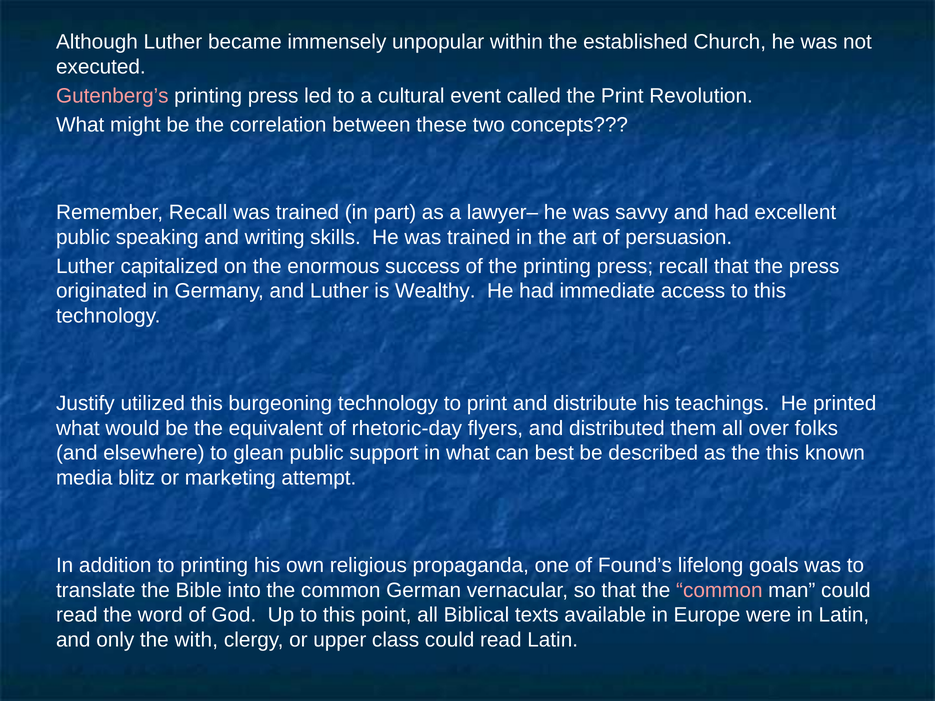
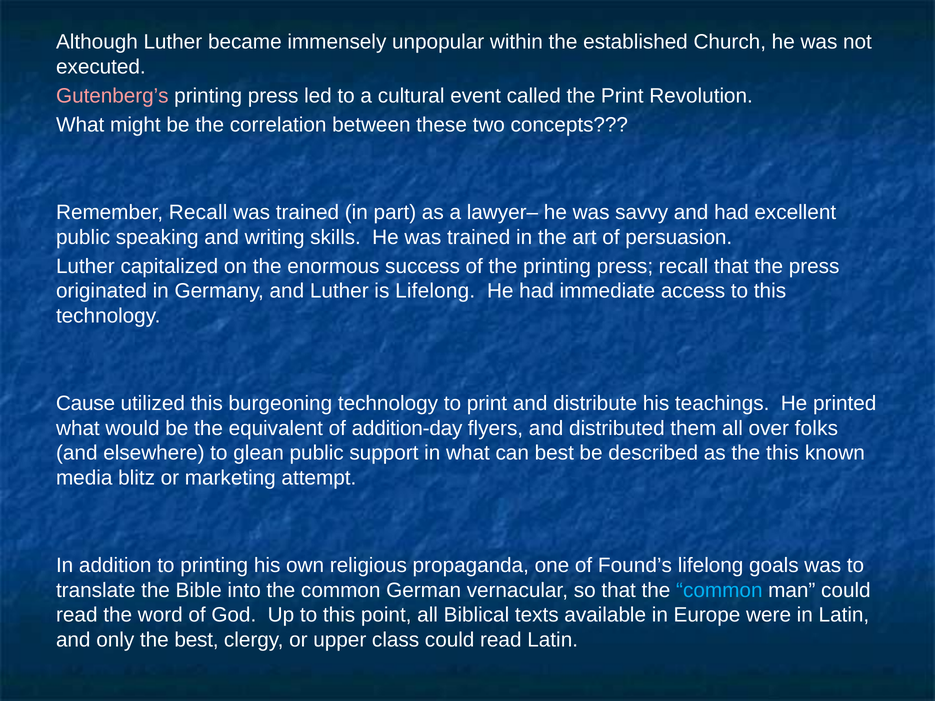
is Wealthy: Wealthy -> Lifelong
Justify: Justify -> Cause
rhetoric-day: rhetoric-day -> addition-day
common at (719, 590) colour: pink -> light blue
the with: with -> best
